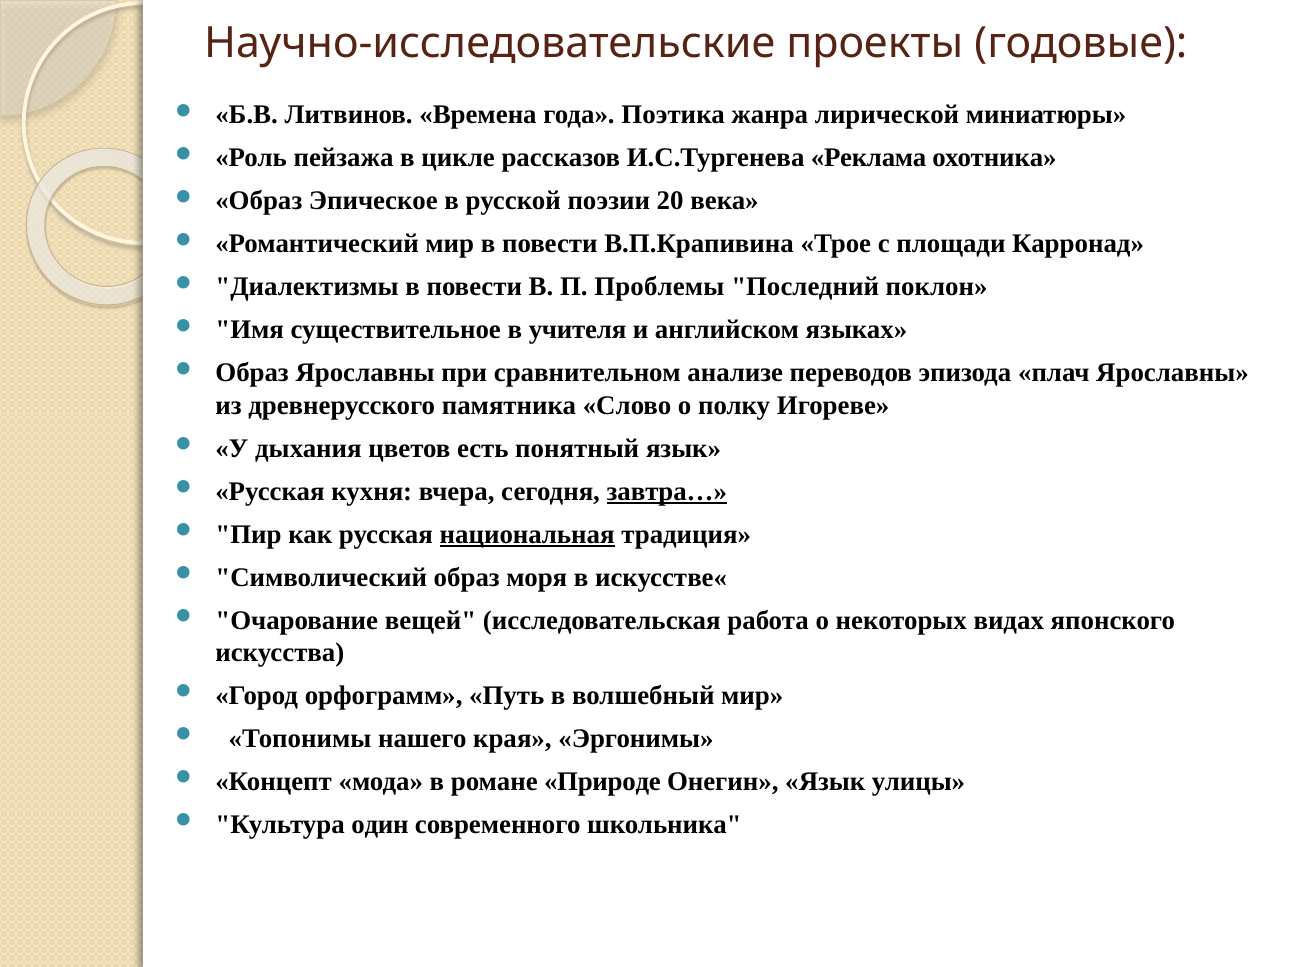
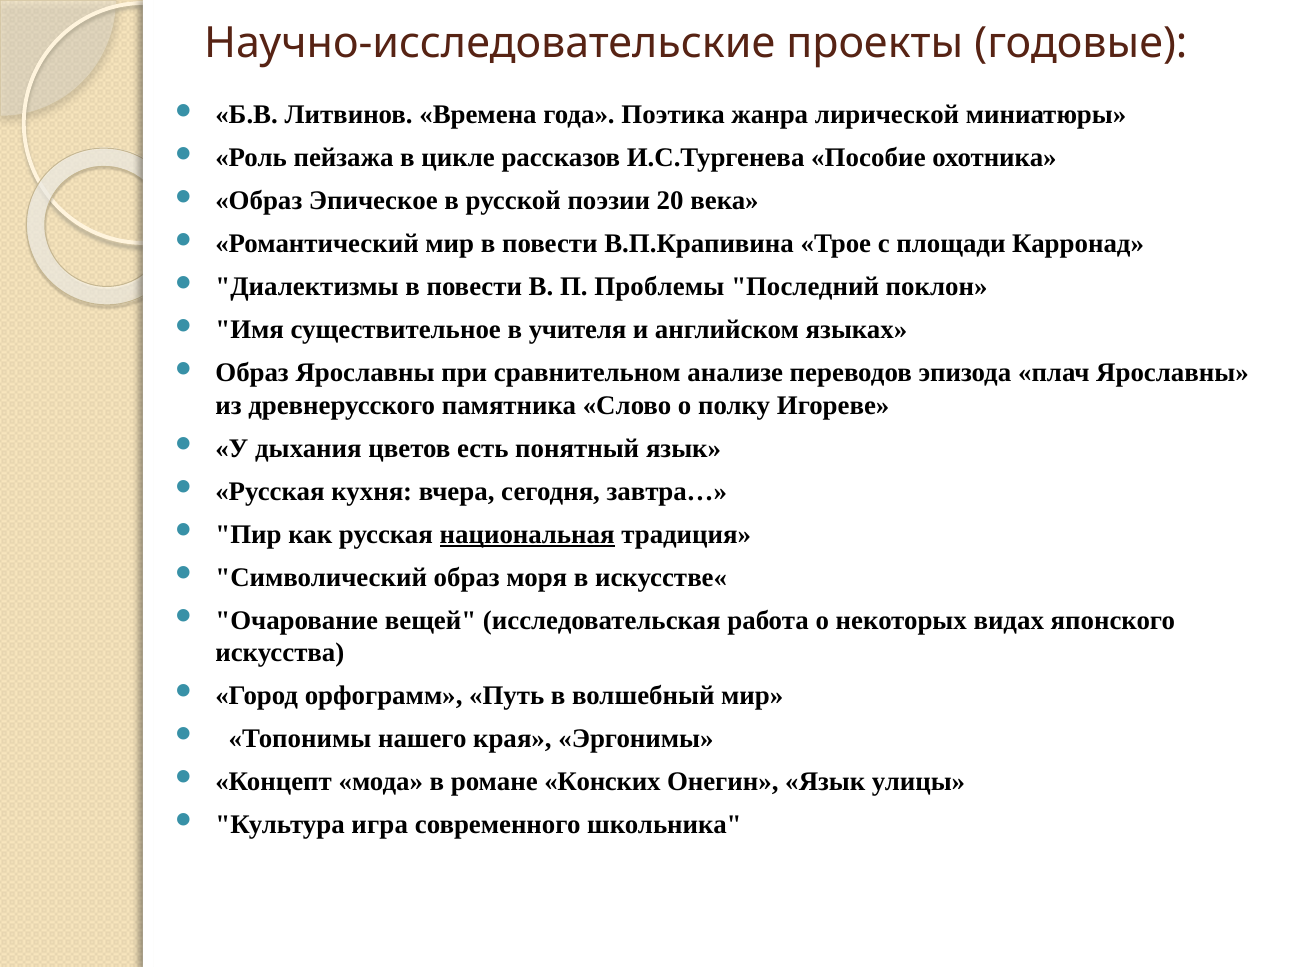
Реклама: Реклама -> Пособие
завтра… underline: present -> none
Природе: Природе -> Конских
один: один -> игра
